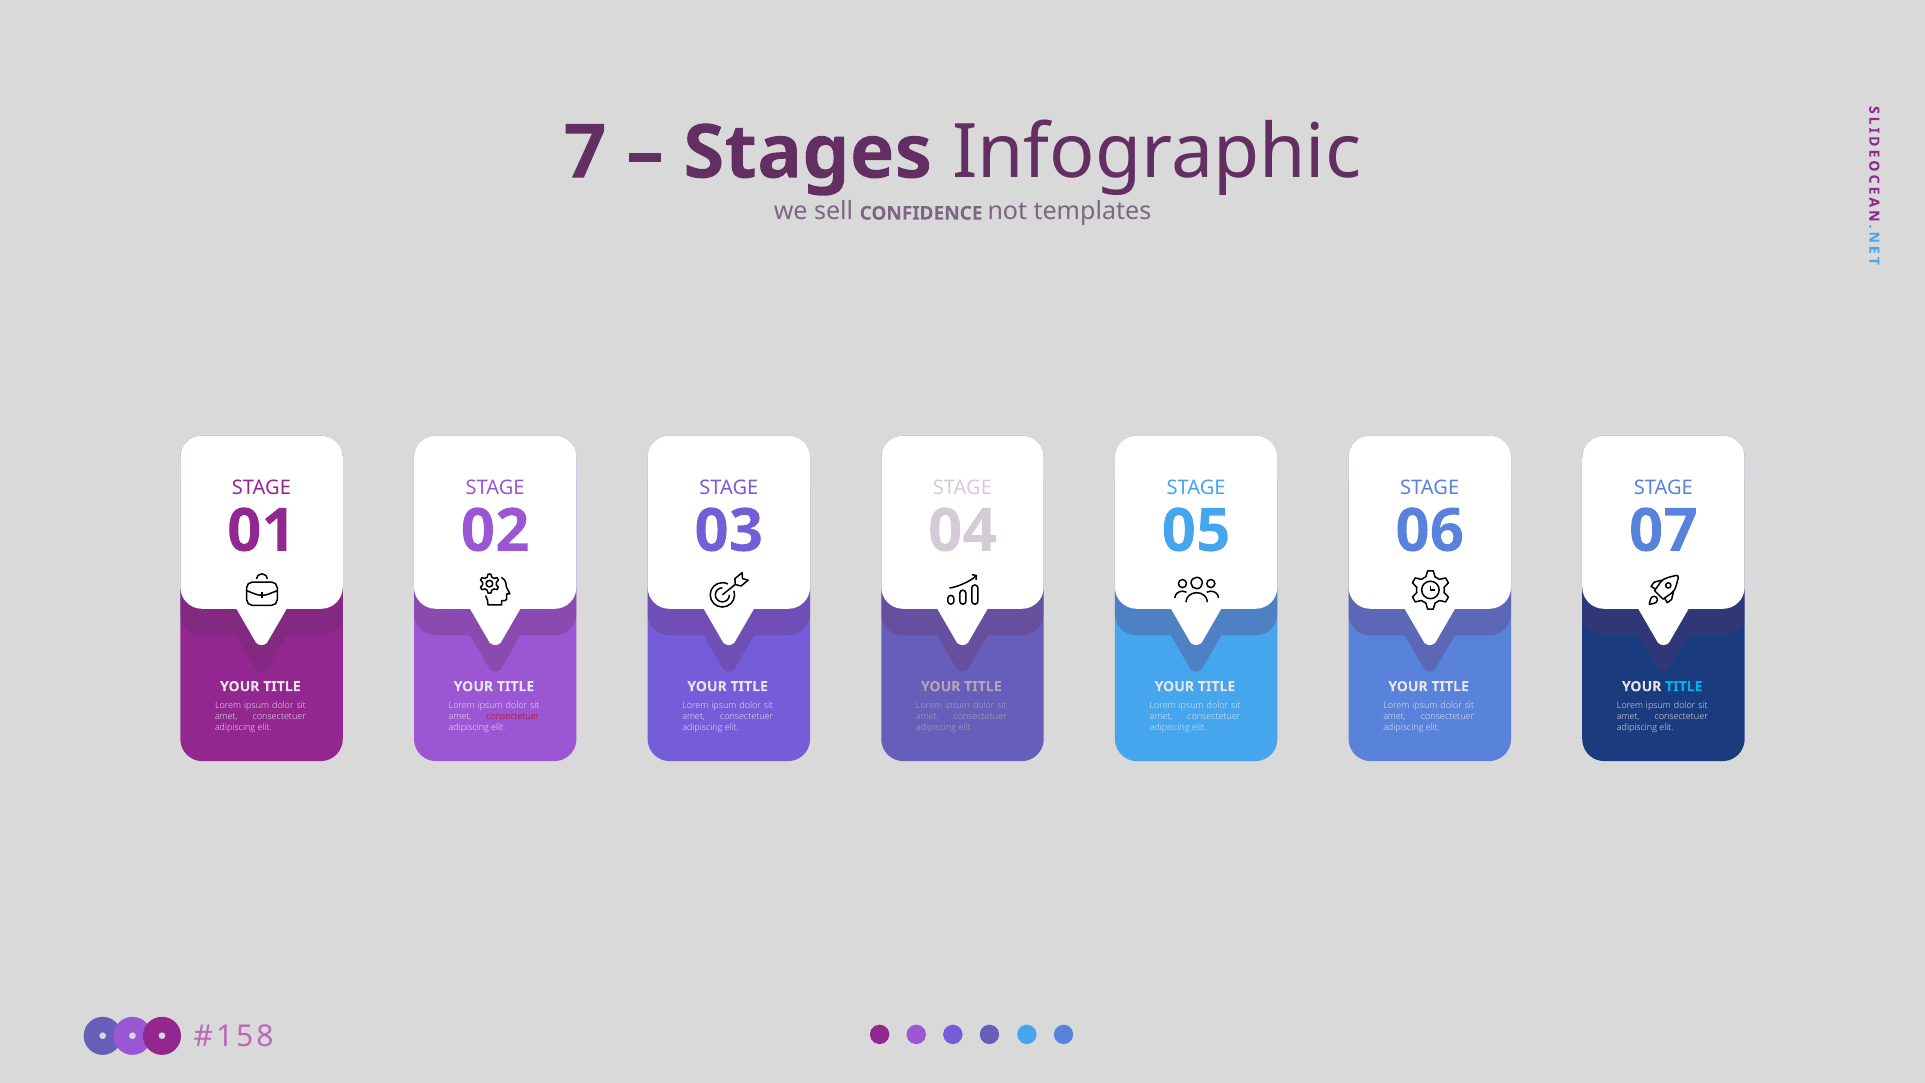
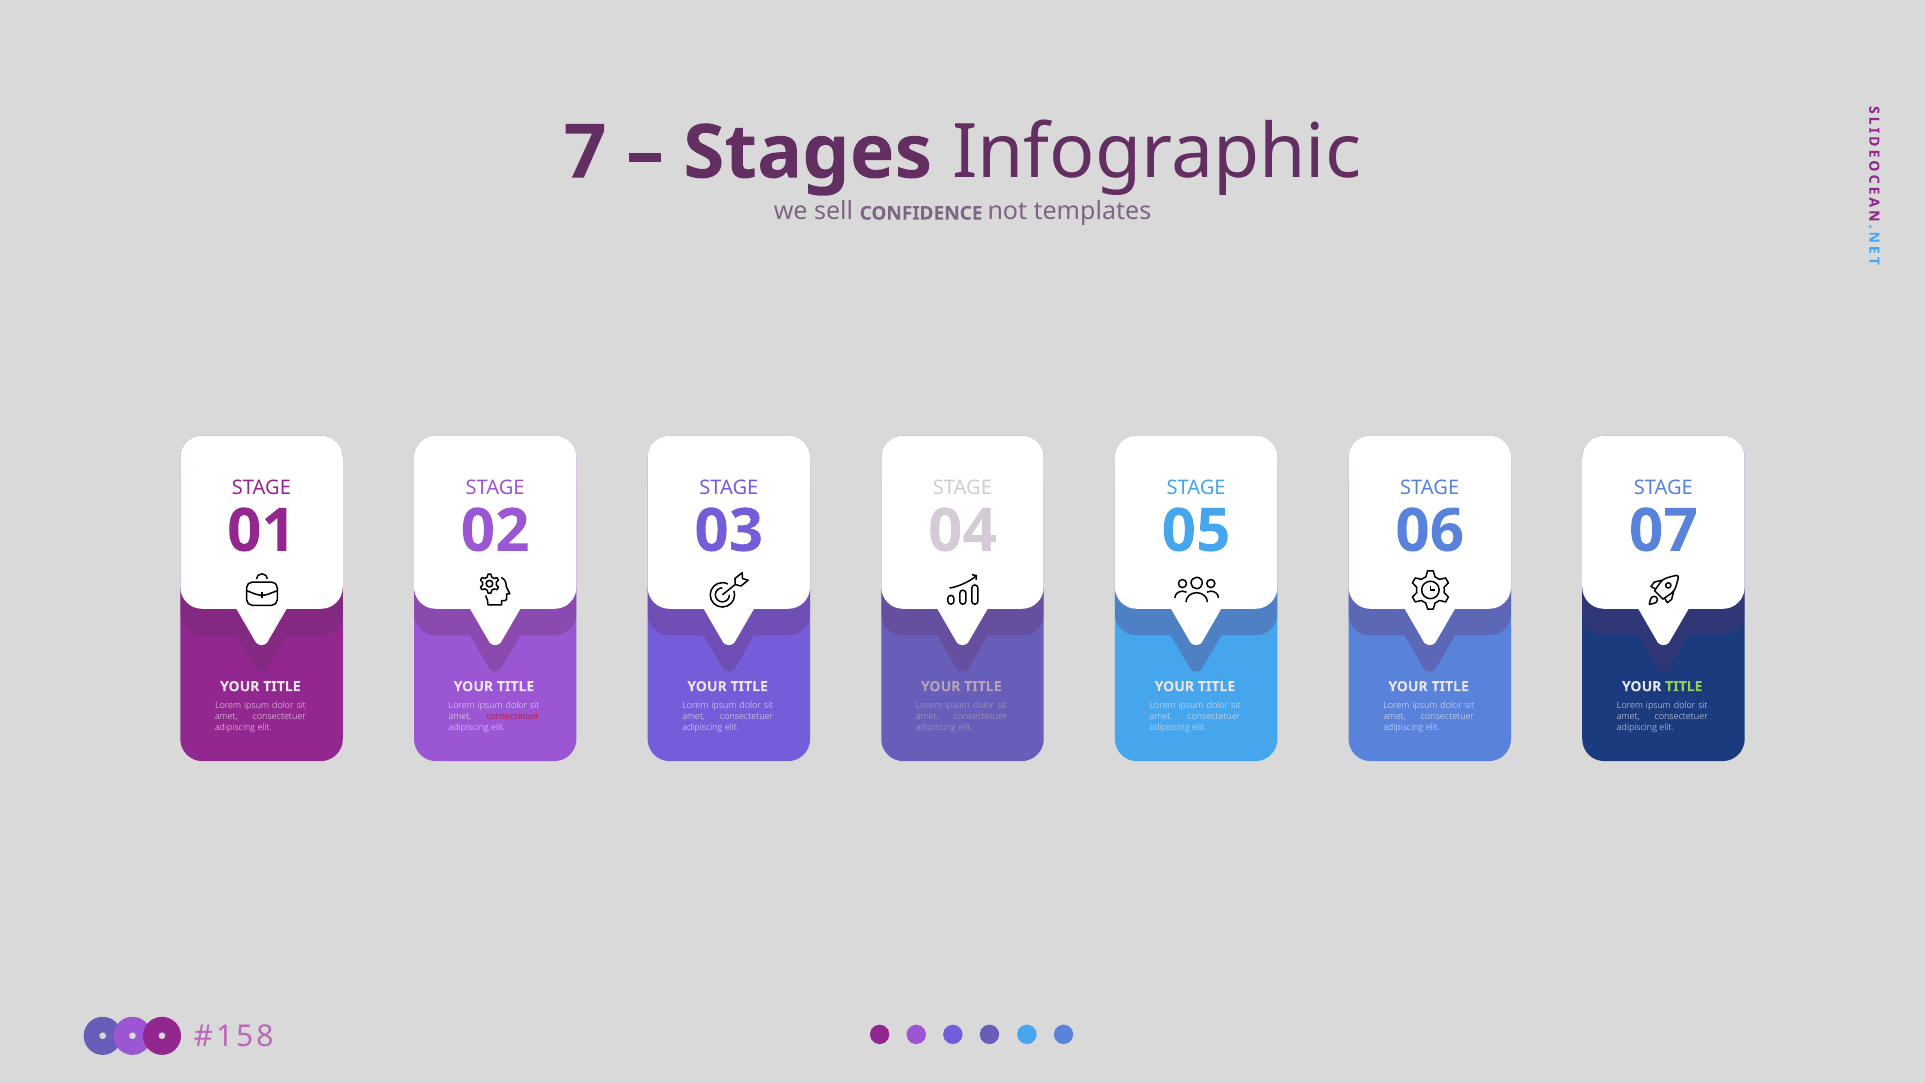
TITLE at (1684, 686) colour: light blue -> light green
